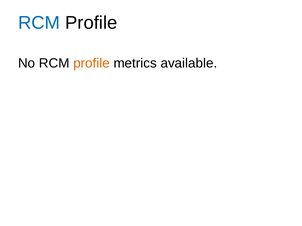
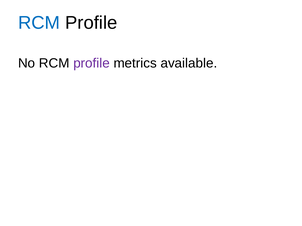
profile at (92, 63) colour: orange -> purple
